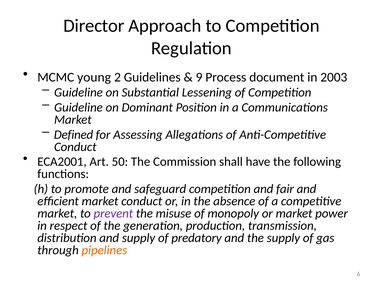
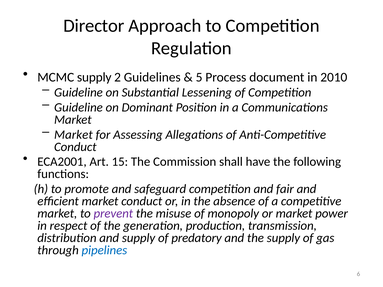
MCMC young: young -> supply
9: 9 -> 5
2003: 2003 -> 2010
Defined at (74, 135): Defined -> Market
50: 50 -> 15
pipelines colour: orange -> blue
